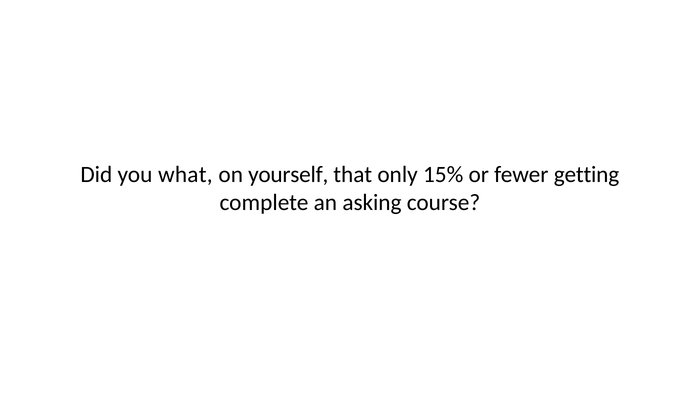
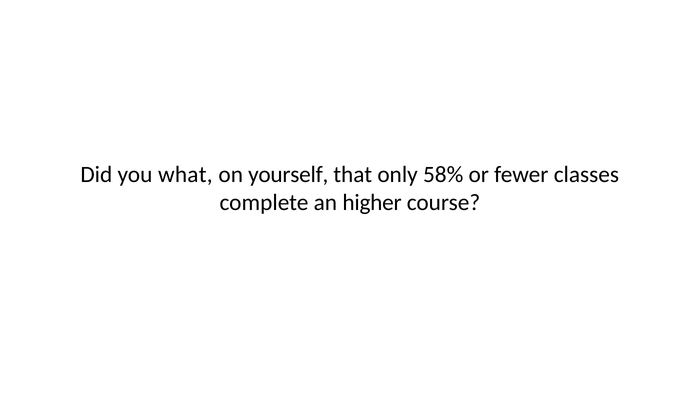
15%: 15% -> 58%
getting: getting -> classes
asking: asking -> higher
